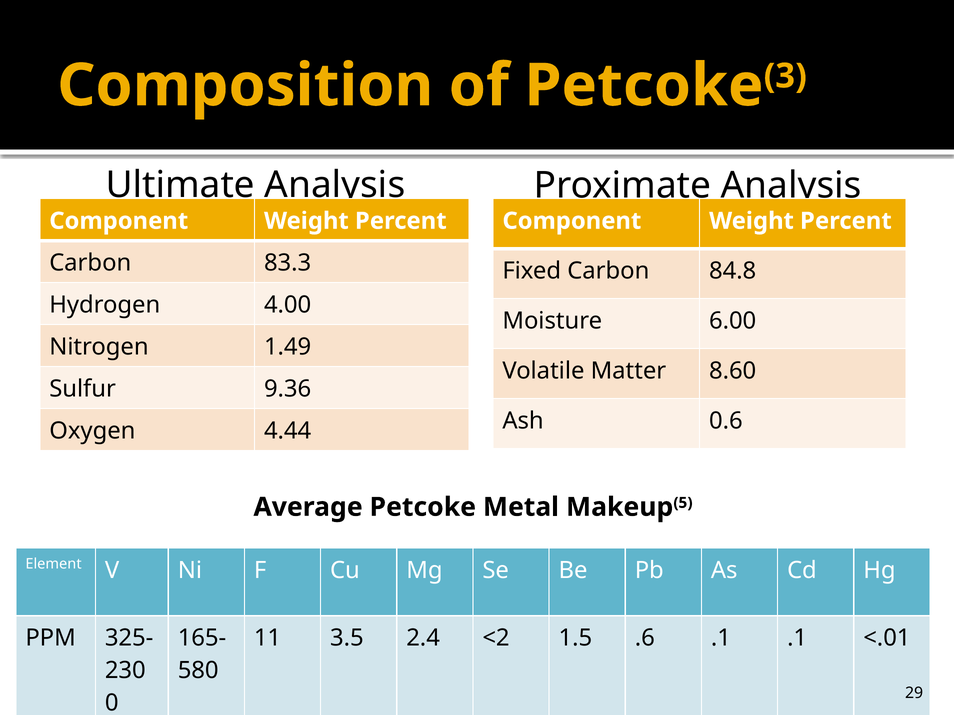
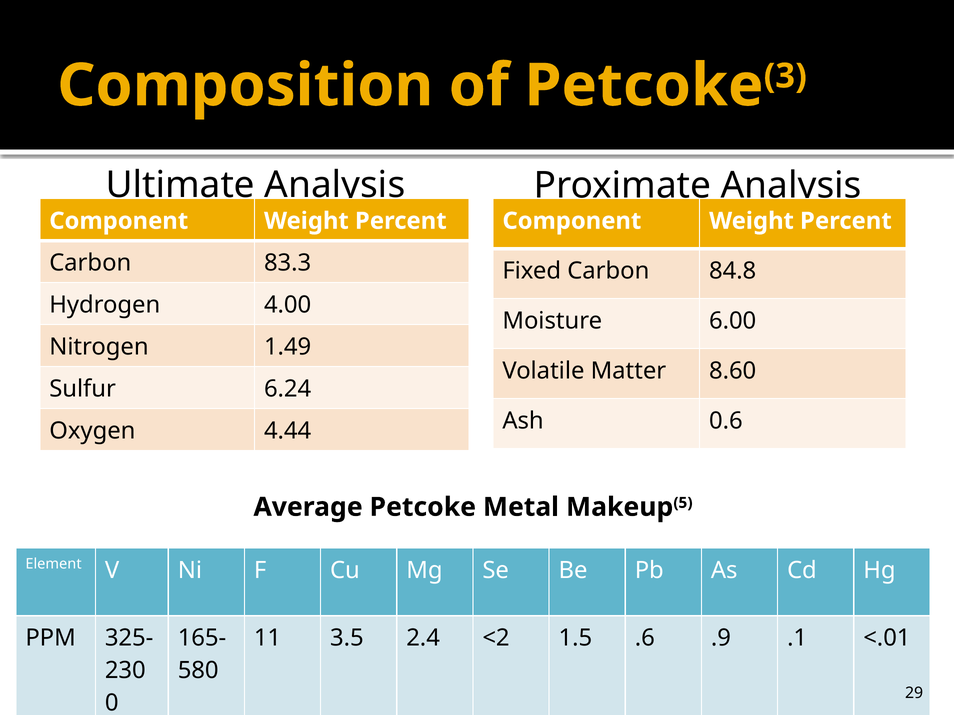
9.36: 9.36 -> 6.24
.6 .1: .1 -> .9
